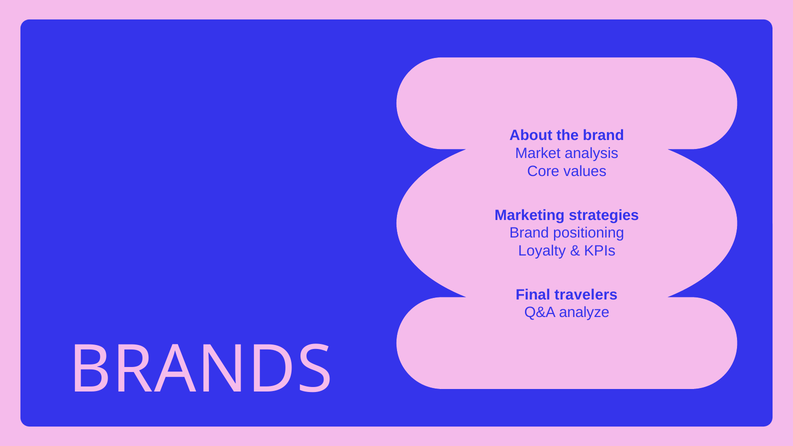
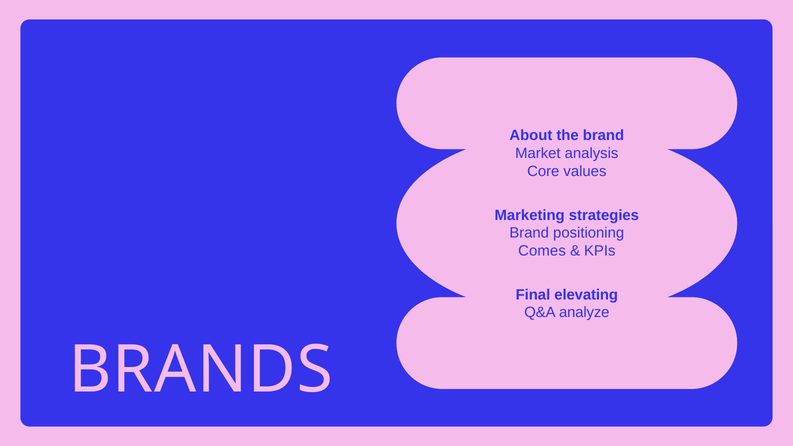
Loyalty: Loyalty -> Comes
travelers: travelers -> elevating
